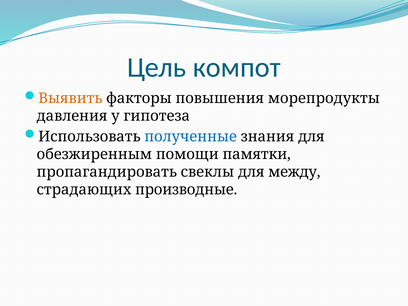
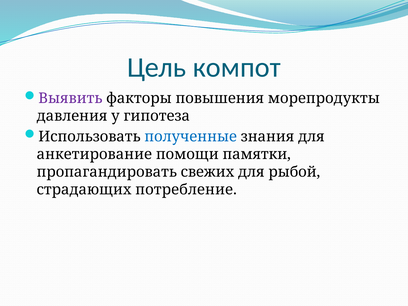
Выявить colour: orange -> purple
обезжиренным: обезжиренным -> анкетирование
свеклы: свеклы -> свежих
между: между -> рыбой
производные: производные -> потребление
